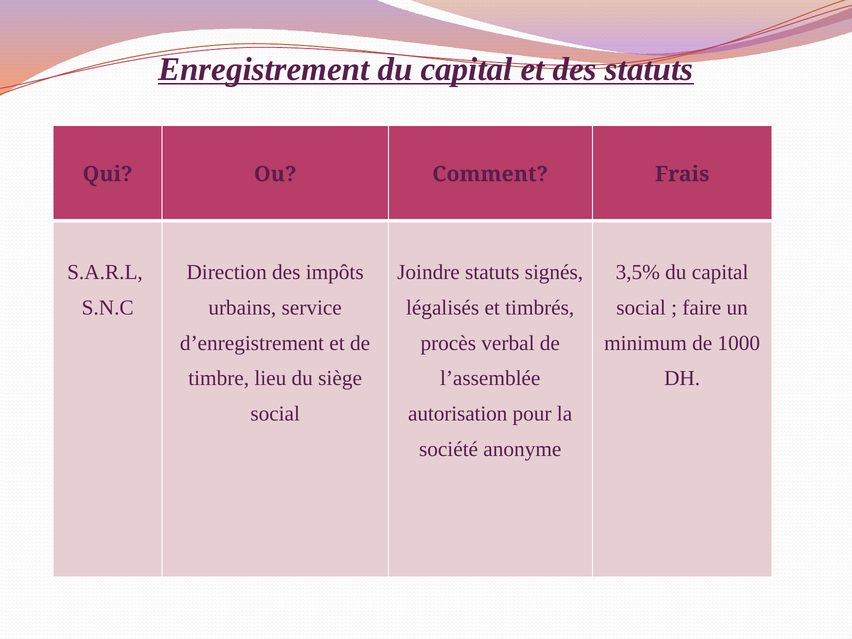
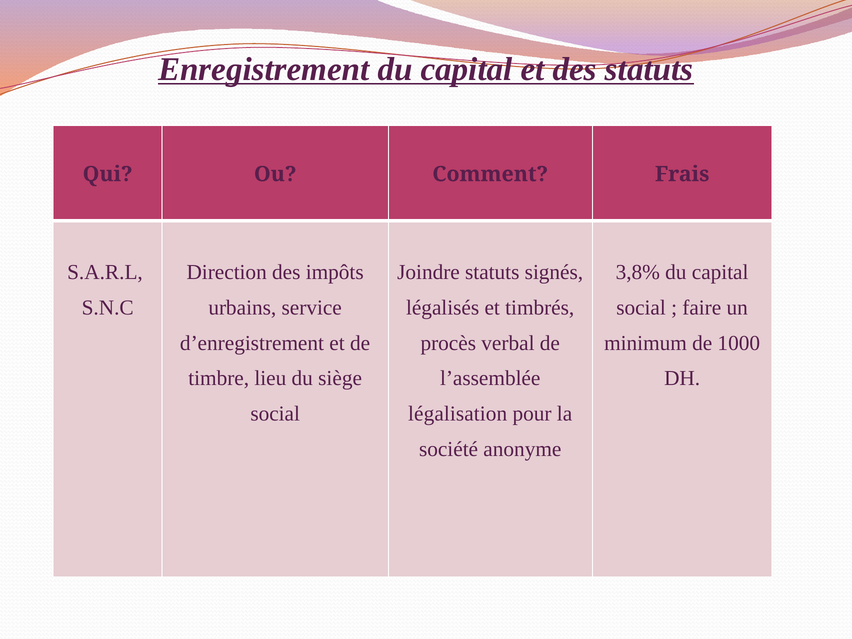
3,5%: 3,5% -> 3,8%
autorisation: autorisation -> légalisation
